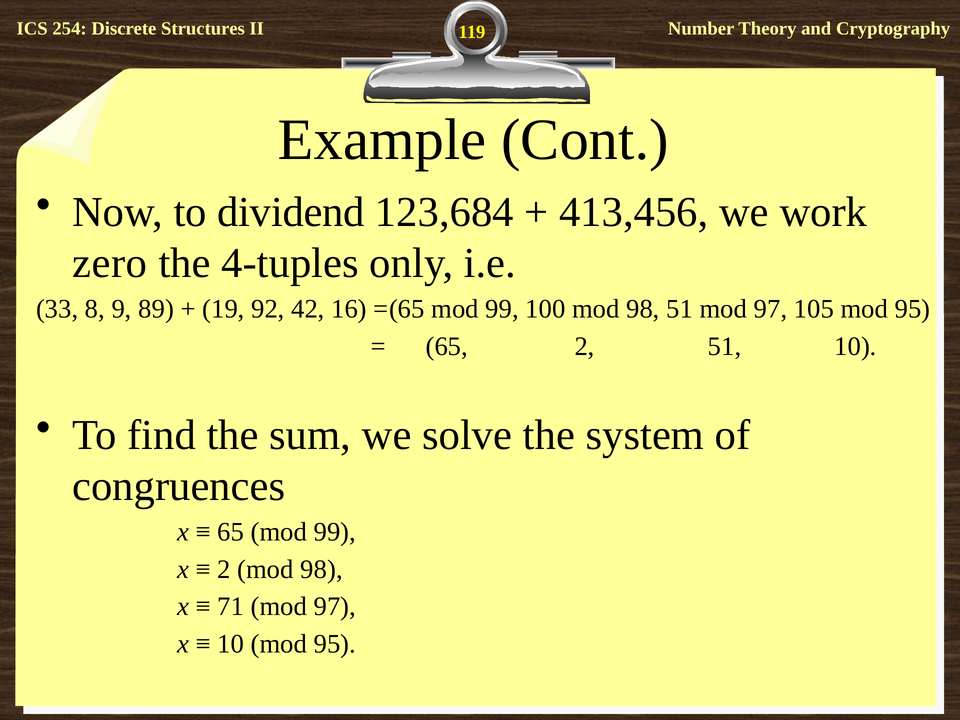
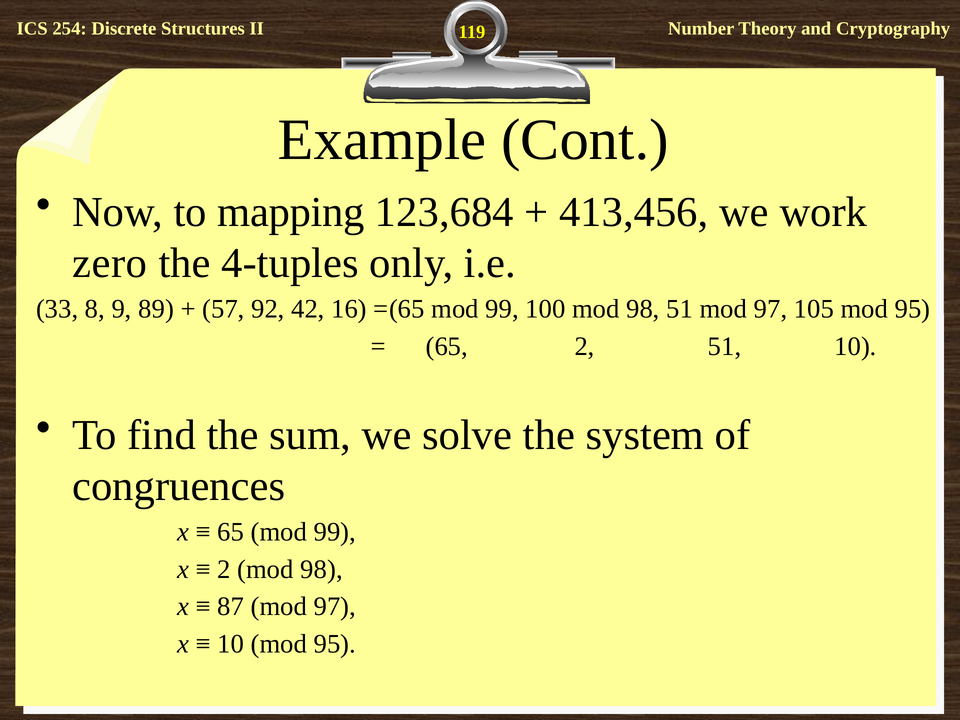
dividend: dividend -> mapping
19: 19 -> 57
71: 71 -> 87
